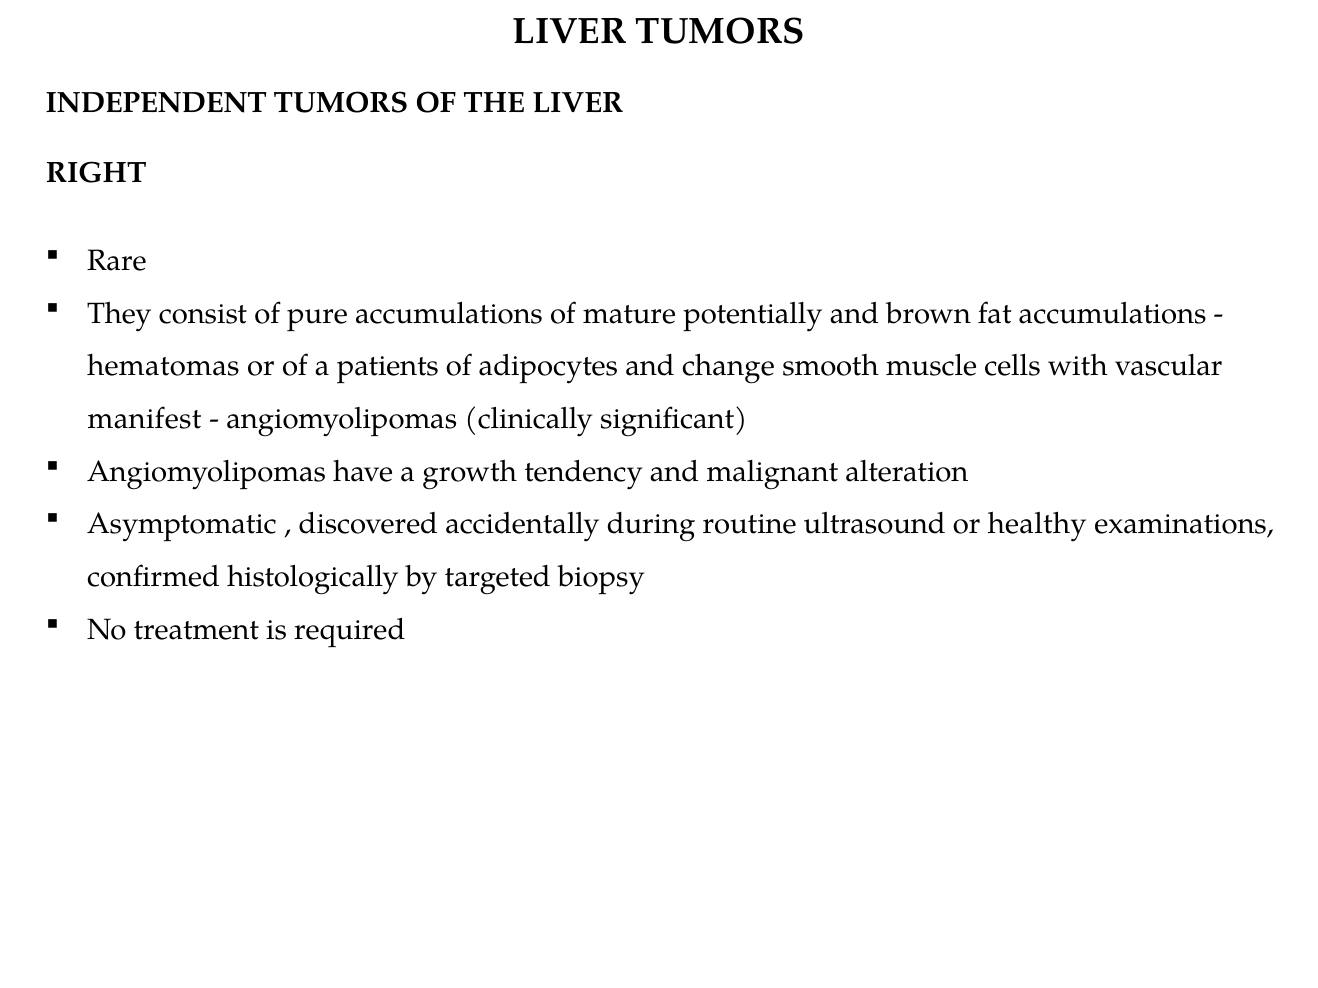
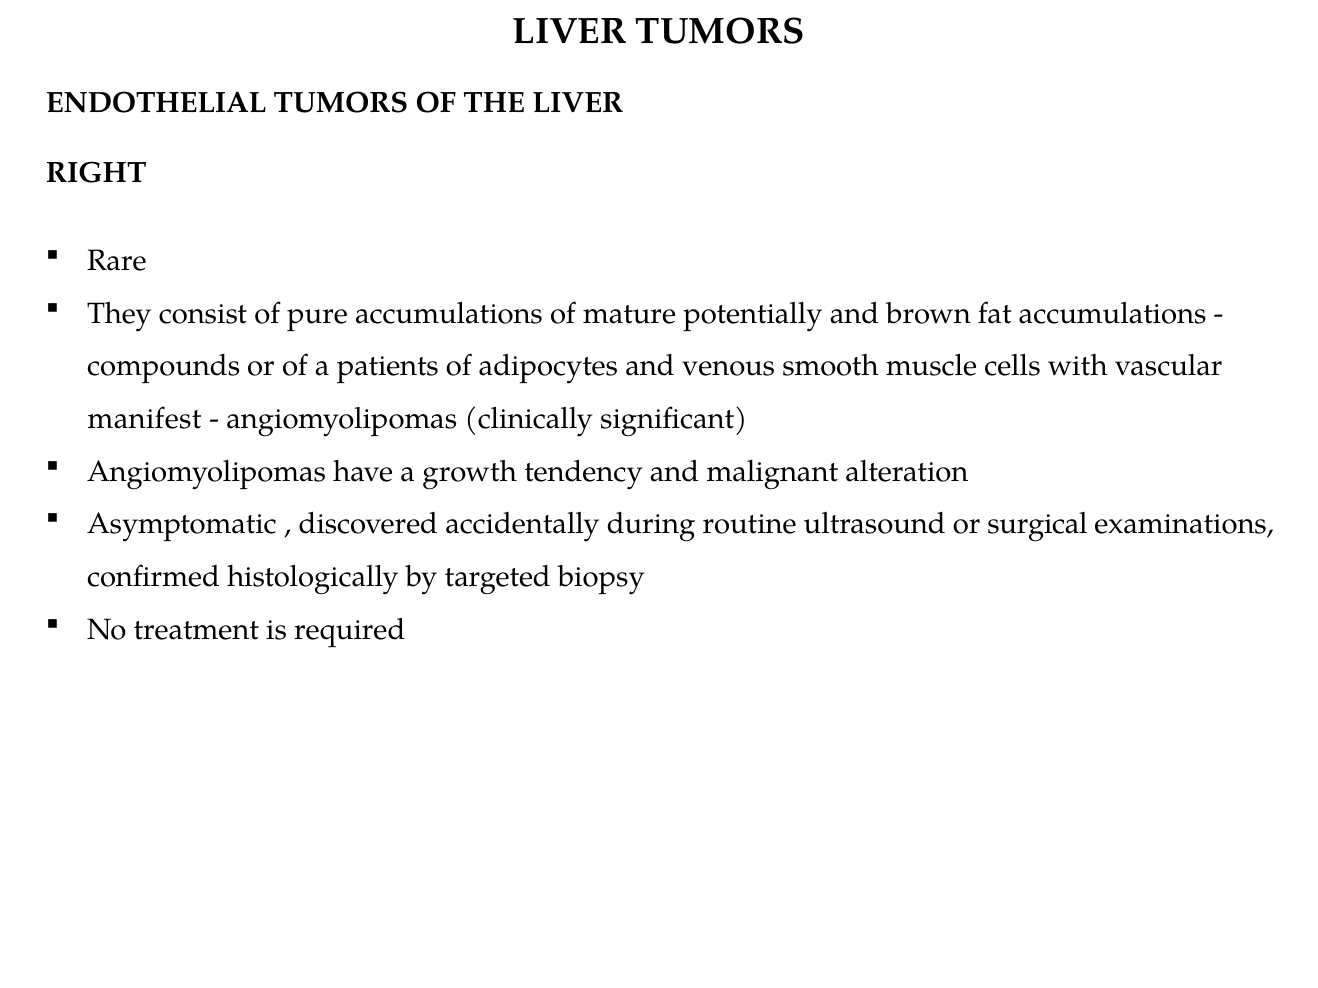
INDEPENDENT: INDEPENDENT -> ENDOTHELIAL
hematomas: hematomas -> compounds
change: change -> venous
healthy: healthy -> surgical
